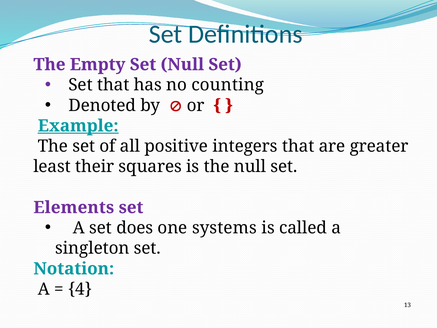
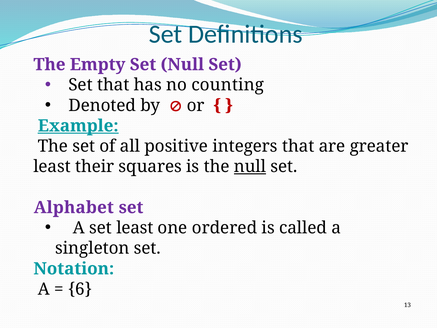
null at (250, 167) underline: none -> present
Elements: Elements -> Alphabet
set does: does -> least
systems: systems -> ordered
4: 4 -> 6
